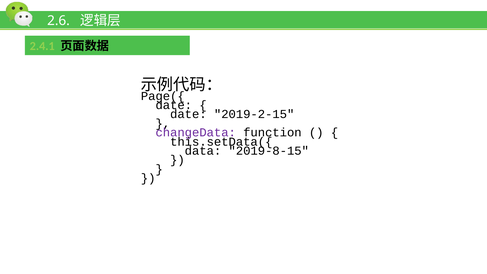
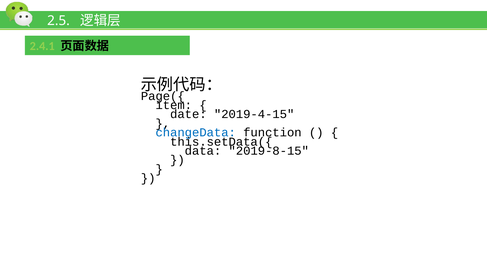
2.6: 2.6 -> 2.5
date at (174, 105): date -> item
2019-2-15: 2019-2-15 -> 2019-4-15
changeData colour: purple -> blue
